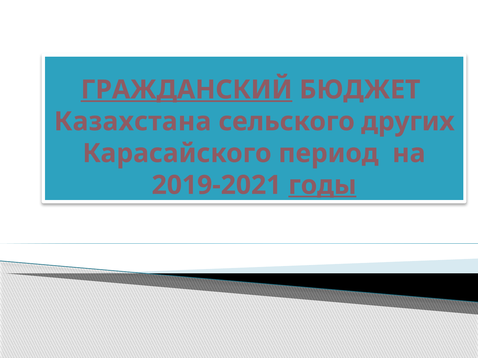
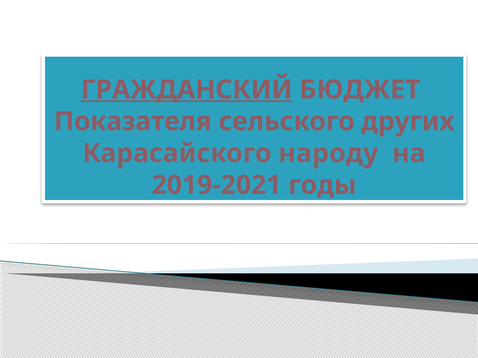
Казахстана: Казахстана -> Показателя
период: период -> народу
годы underline: present -> none
